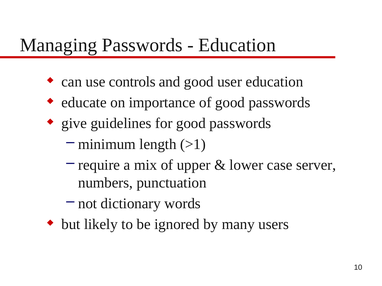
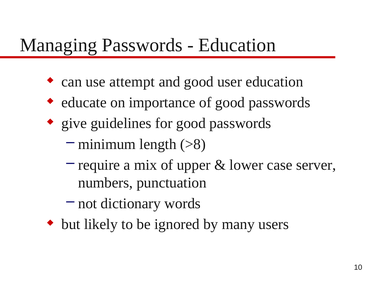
controls: controls -> attempt
>1: >1 -> >8
